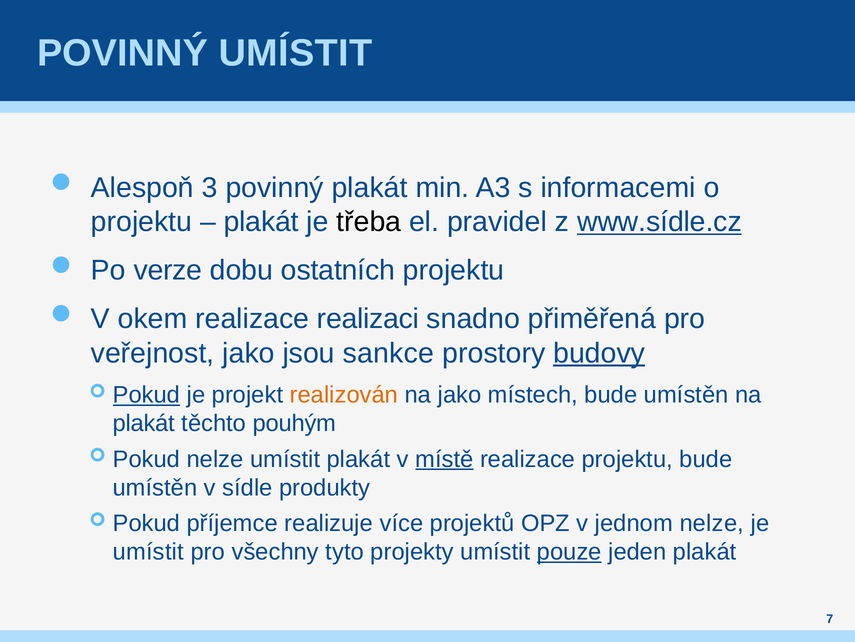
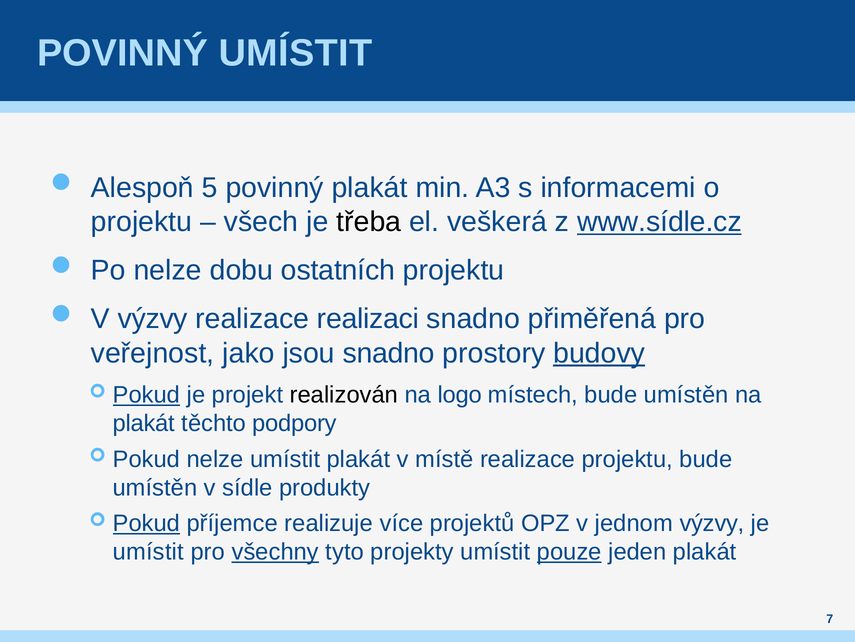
3: 3 -> 5
plakát at (261, 222): plakát -> všech
pravidel: pravidel -> veškerá
Po verze: verze -> nelze
V okem: okem -> výzvy
jsou sankce: sankce -> snadno
realizován colour: orange -> black
na jako: jako -> logo
pouhým: pouhým -> podpory
místě underline: present -> none
Pokud at (146, 523) underline: none -> present
jednom nelze: nelze -> výzvy
všechny underline: none -> present
